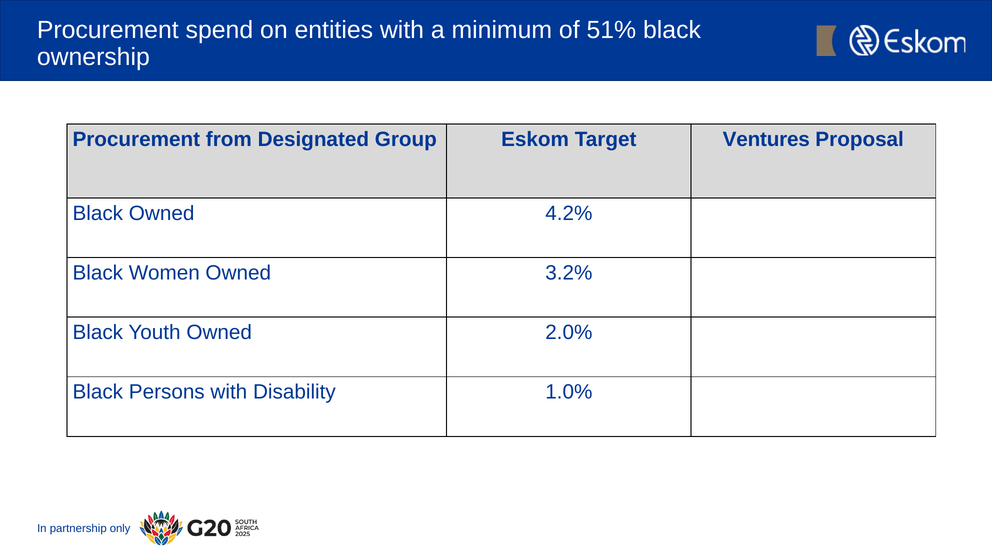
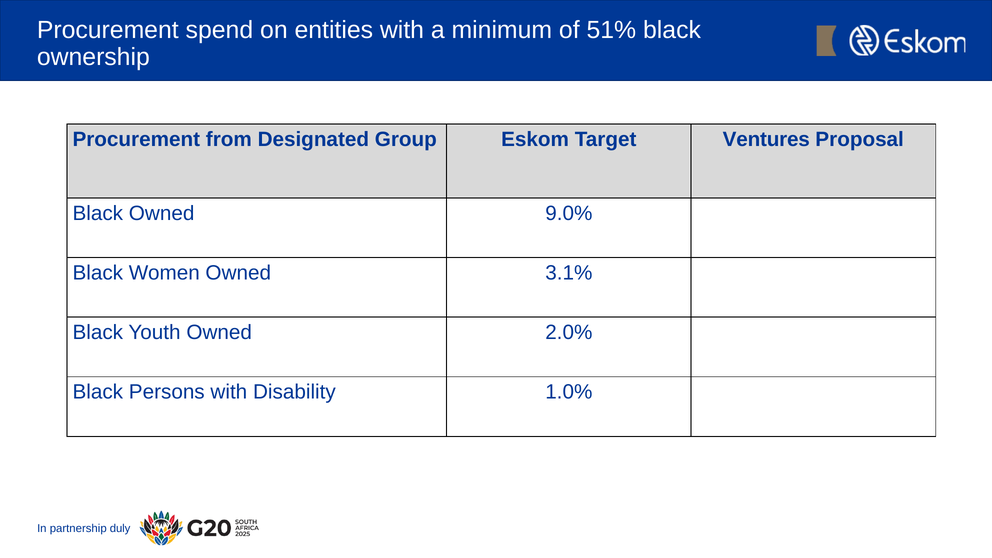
4.2%: 4.2% -> 9.0%
3.2%: 3.2% -> 3.1%
only: only -> duly
